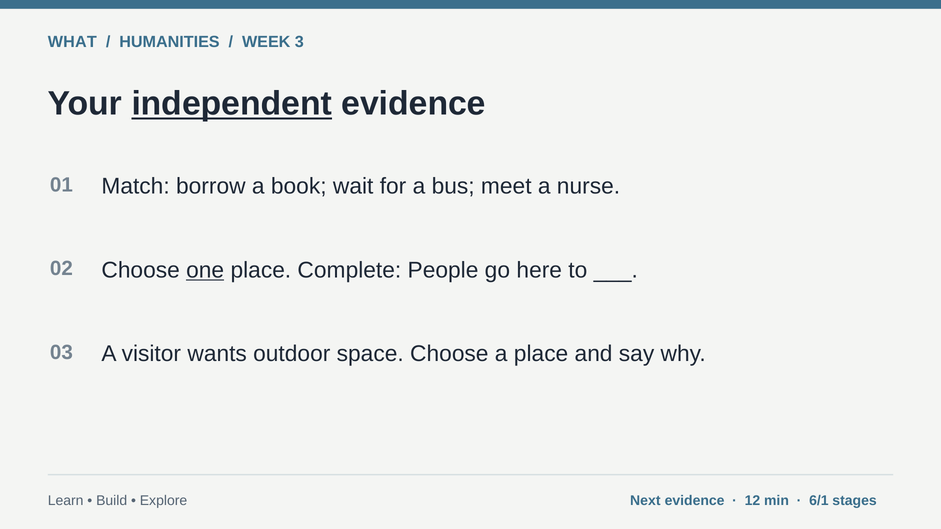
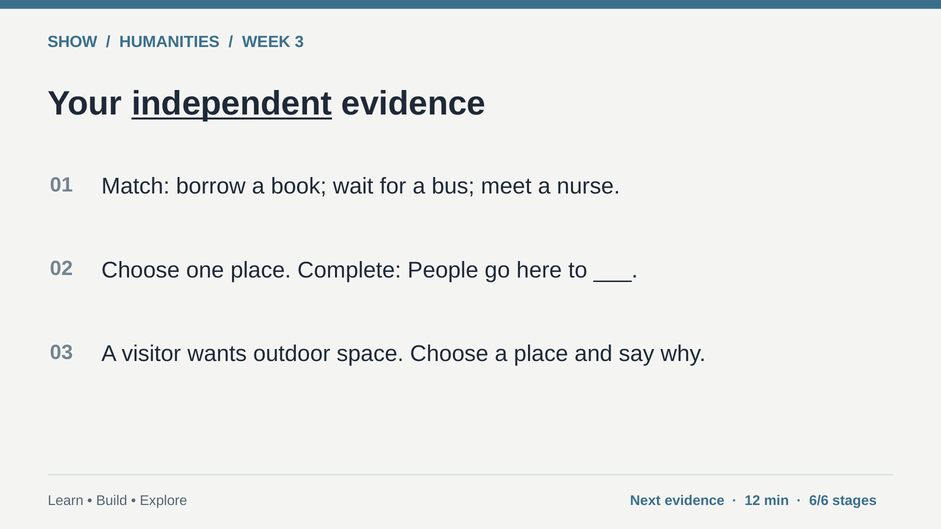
WHAT: WHAT -> SHOW
one underline: present -> none
6/1: 6/1 -> 6/6
